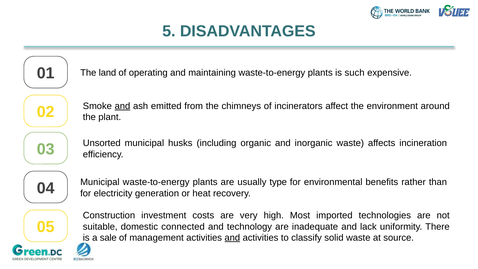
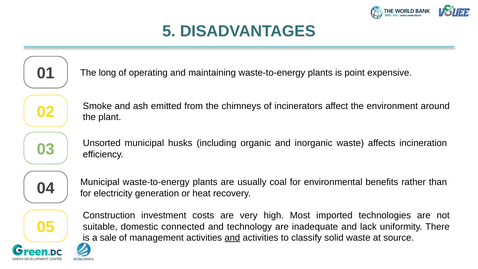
land: land -> long
such: such -> point
and at (122, 106) underline: present -> none
type: type -> coal
